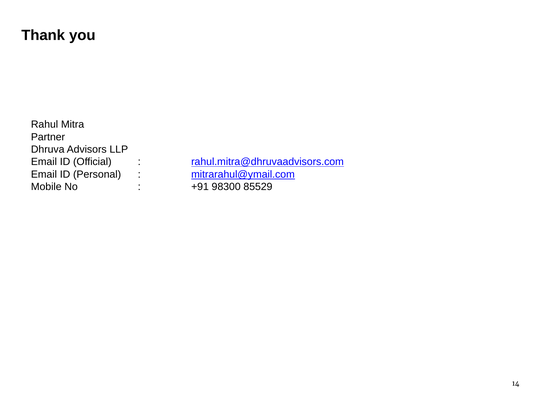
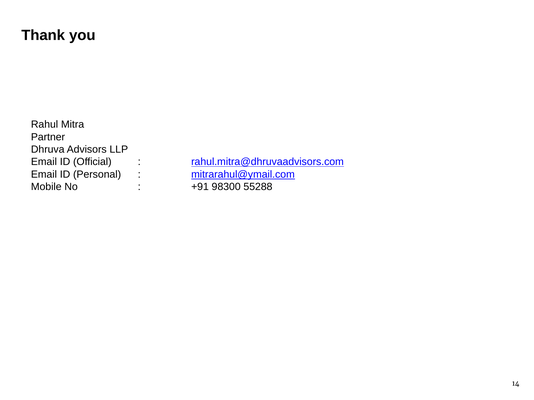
85529: 85529 -> 55288
